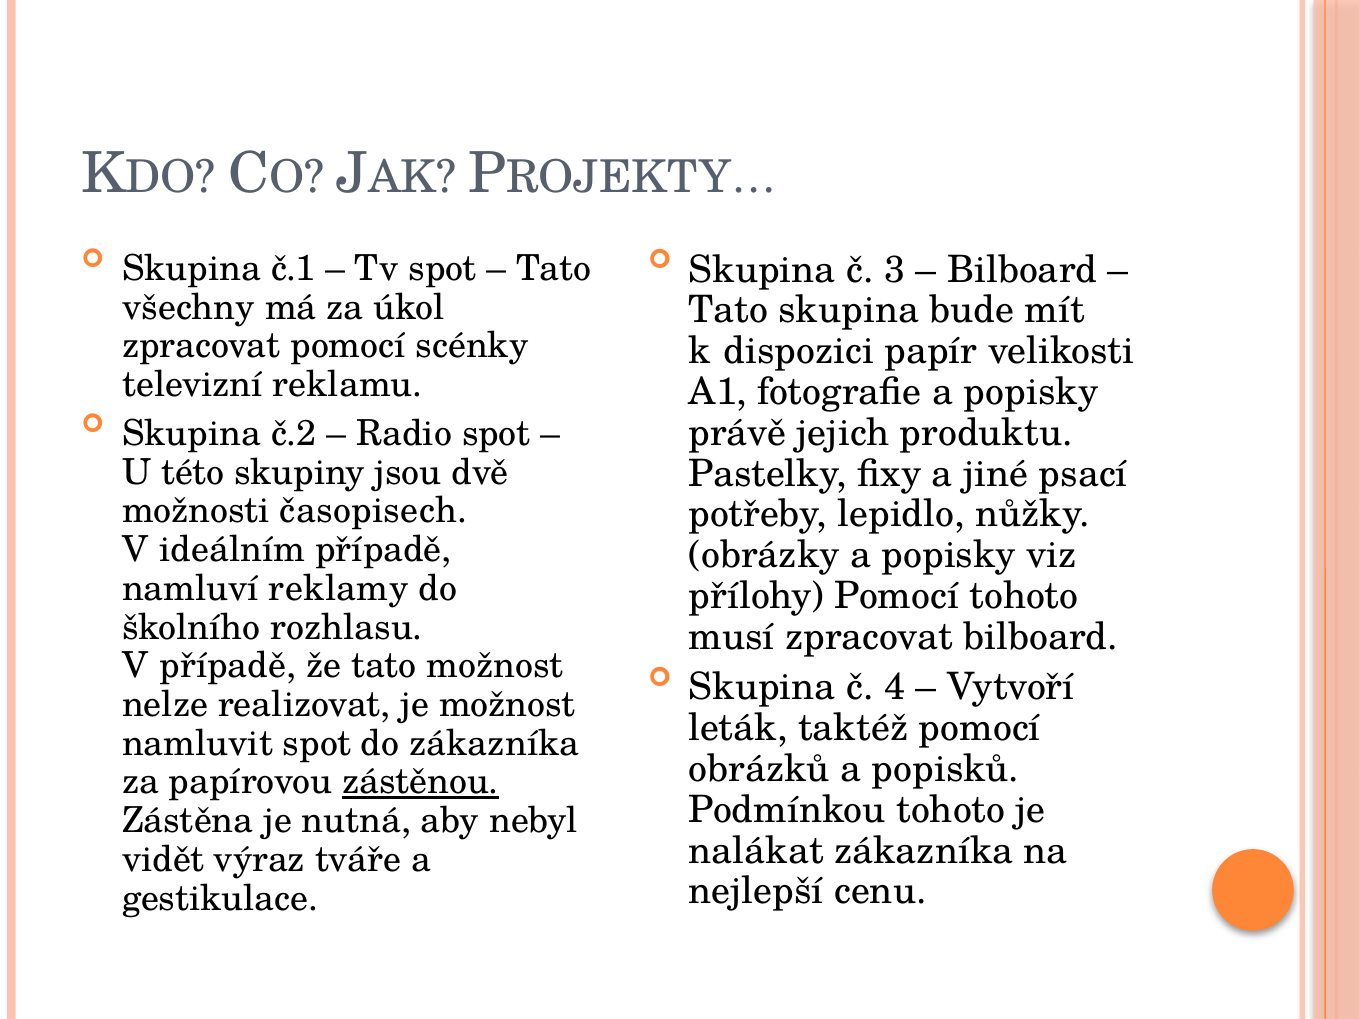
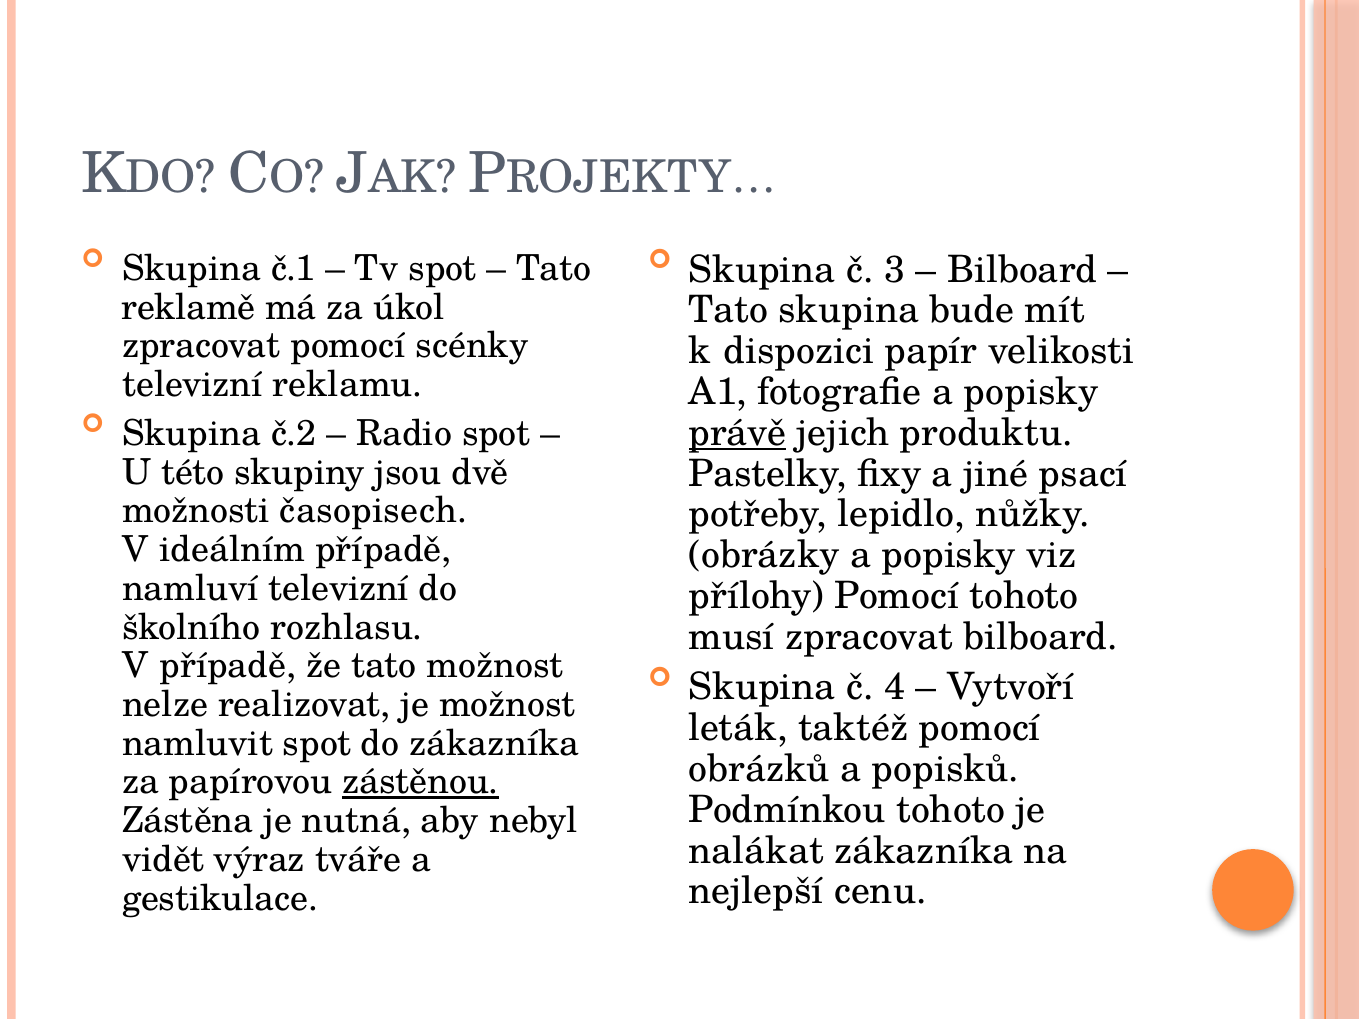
všechny: všechny -> reklamě
právě underline: none -> present
namluví reklamy: reklamy -> televizní
